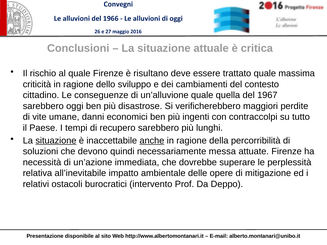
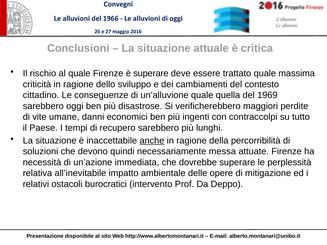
è risultano: risultano -> superare
1967: 1967 -> 1969
situazione at (56, 141) underline: present -> none
